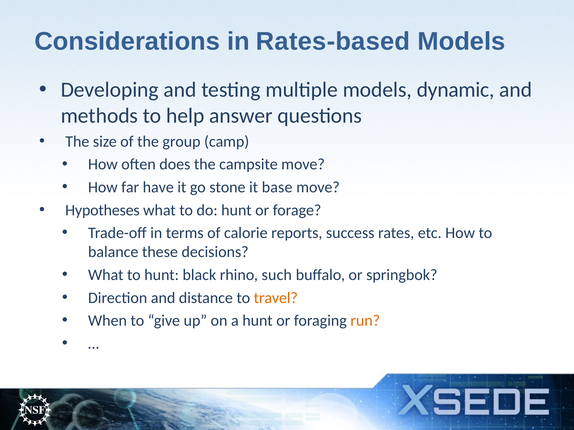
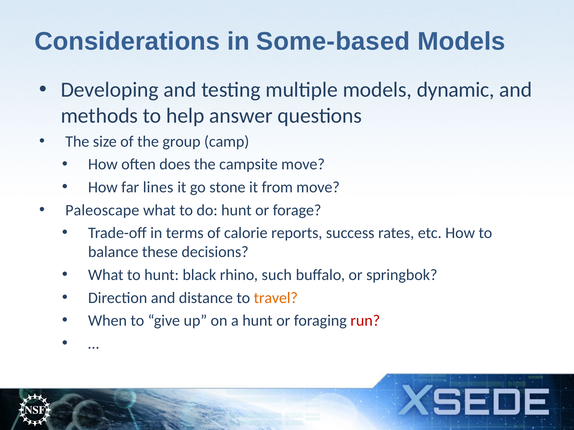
Rates-based: Rates-based -> Some-based
have: have -> lines
base: base -> from
Hypotheses: Hypotheses -> Paleoscape
run colour: orange -> red
